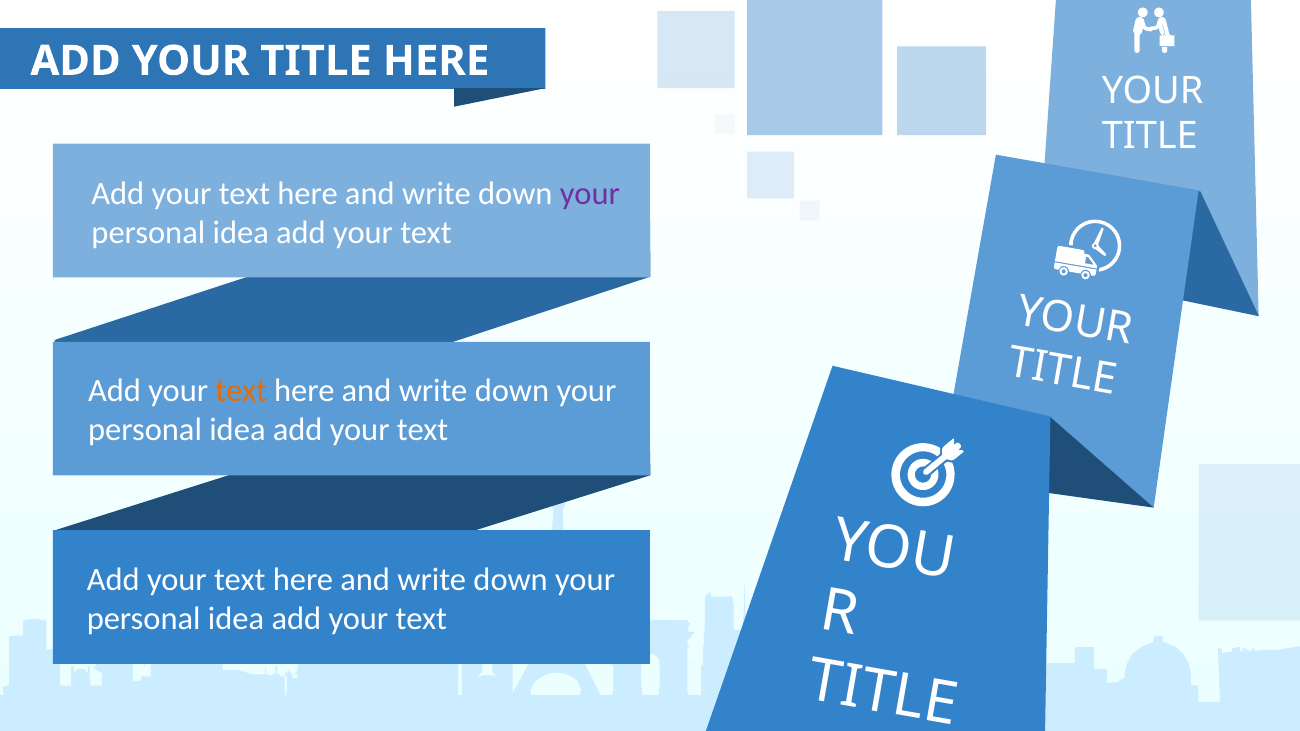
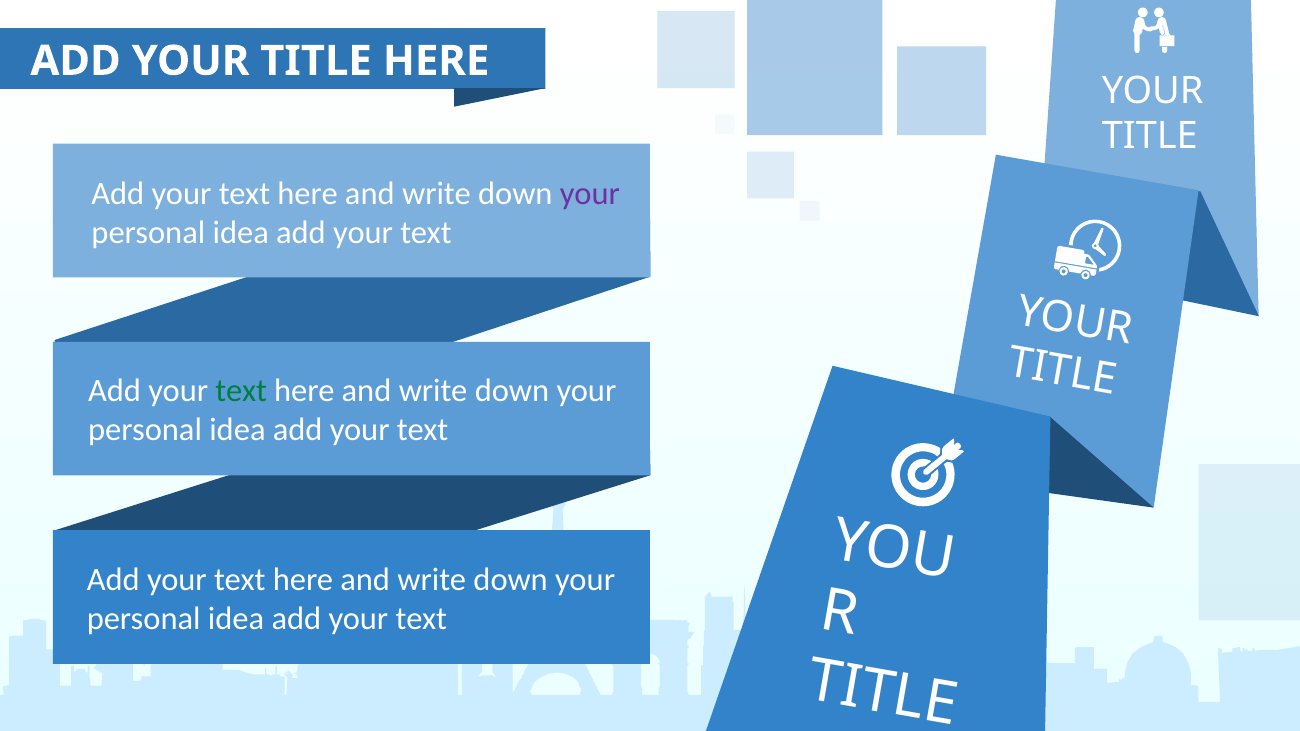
text at (241, 391) colour: orange -> green
